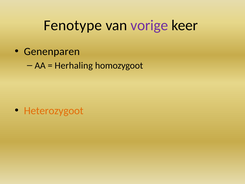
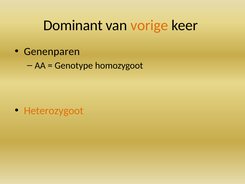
Fenotype: Fenotype -> Dominant
vorige colour: purple -> orange
Herhaling: Herhaling -> Genotype
